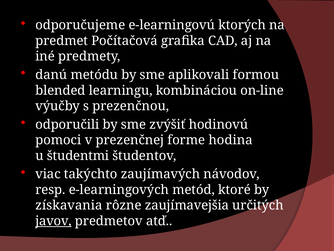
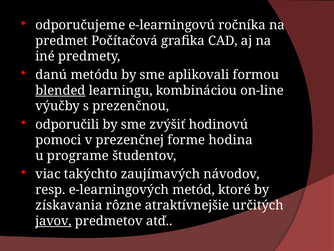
ktorých: ktorých -> ročníka
blended underline: none -> present
študentmi: študentmi -> programe
zaujímavejšia: zaujímavejšia -> atraktívnejšie
